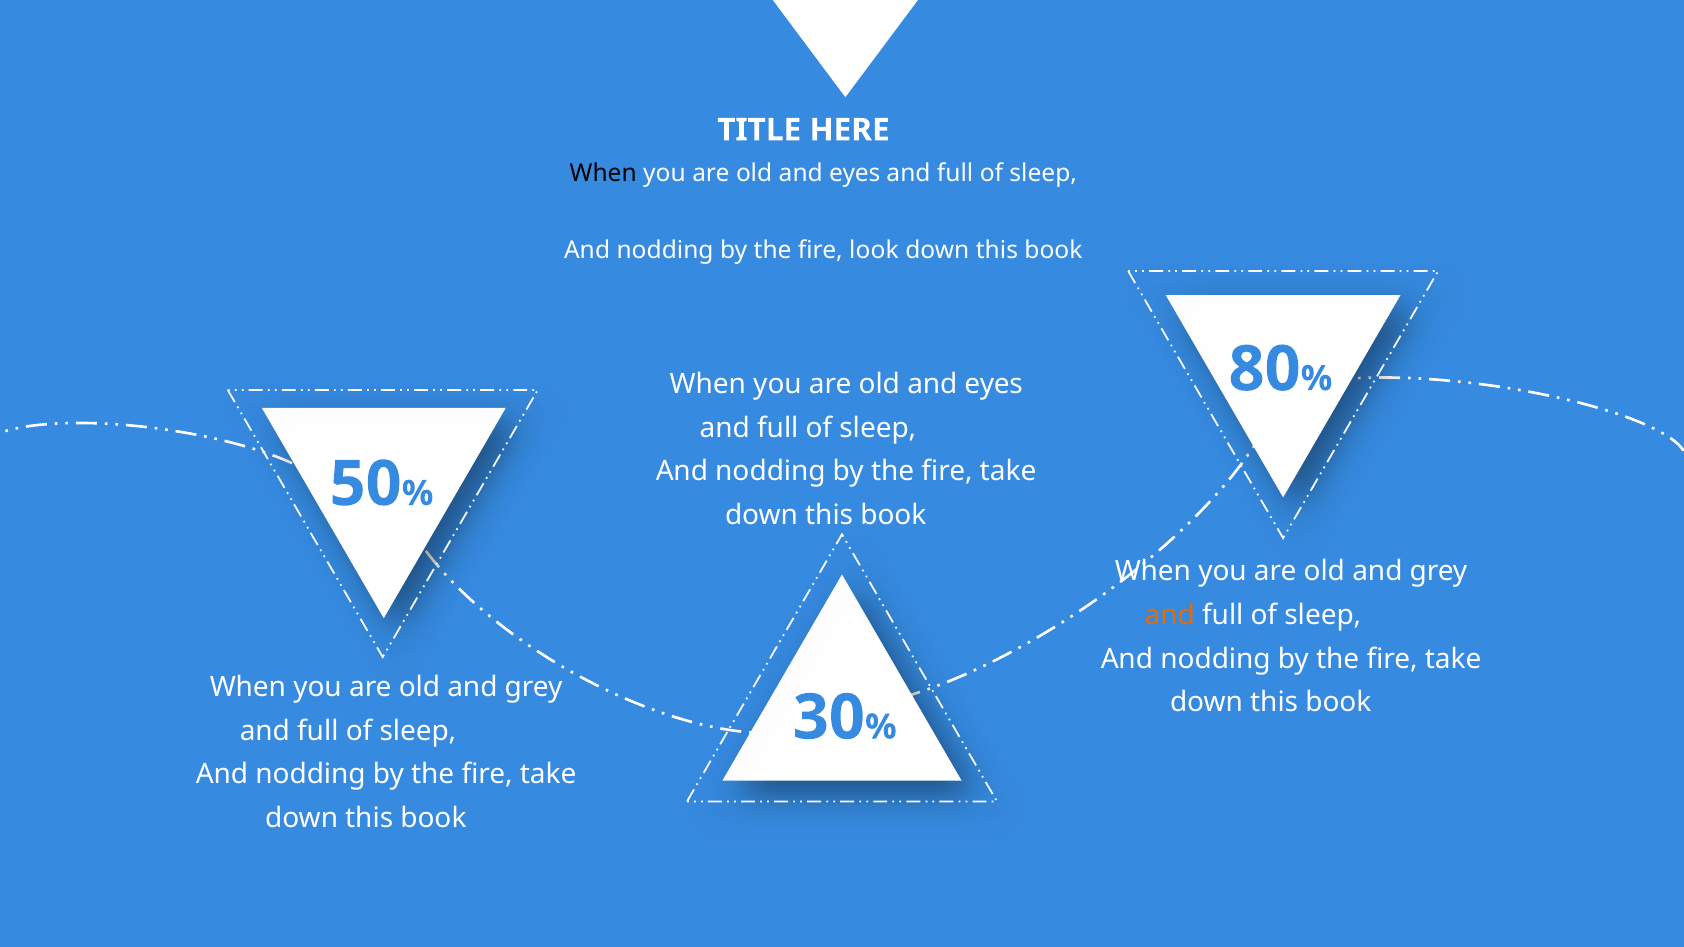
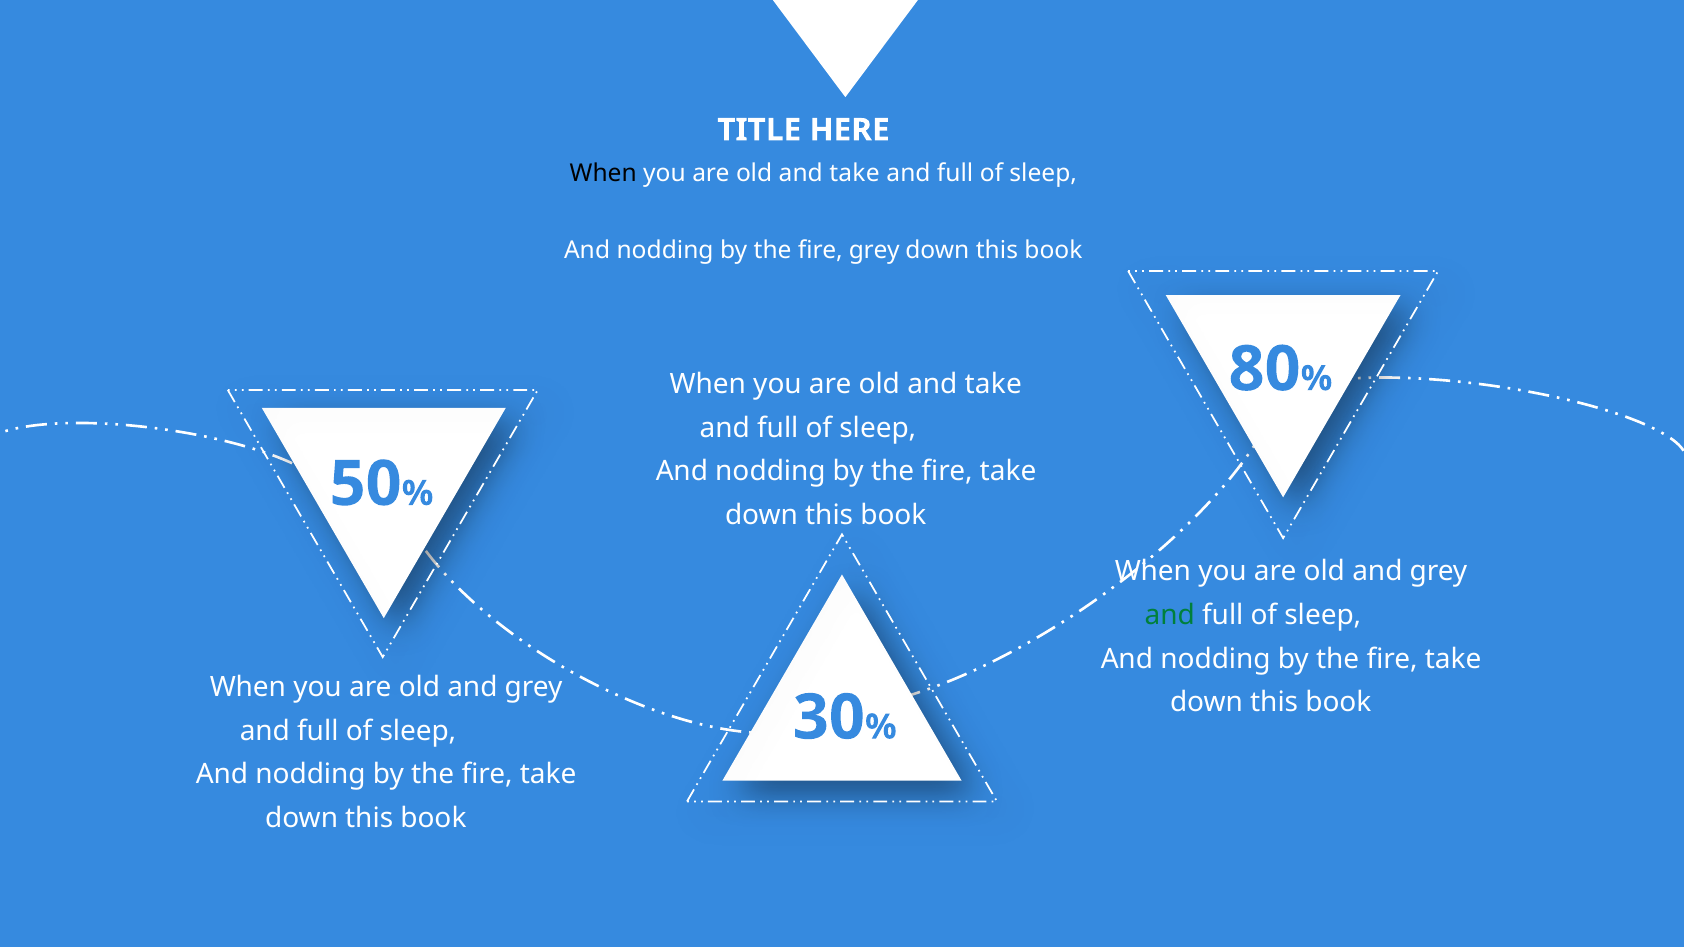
eyes at (855, 174): eyes -> take
fire look: look -> grey
eyes at (994, 384): eyes -> take
and at (1170, 615) colour: orange -> green
